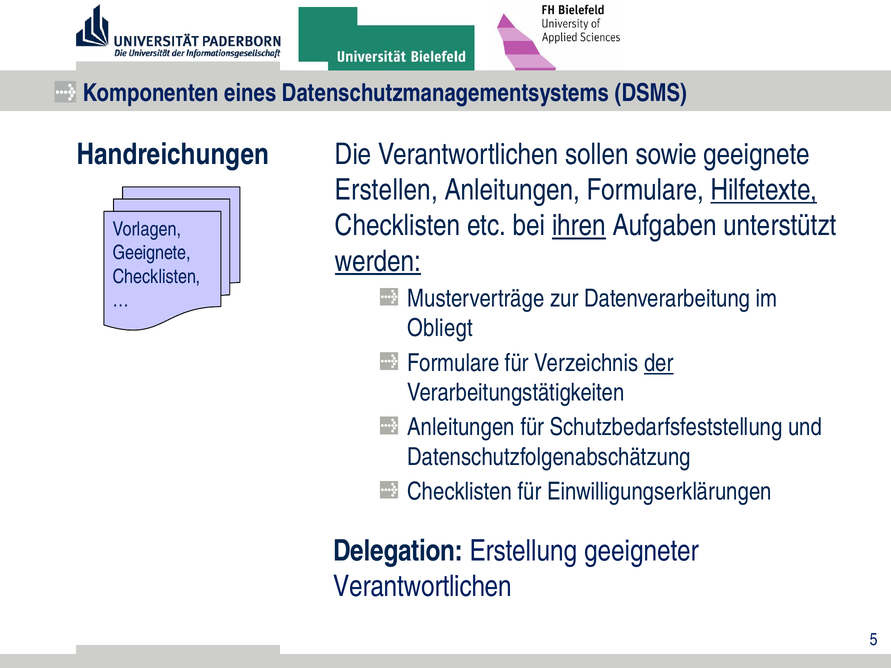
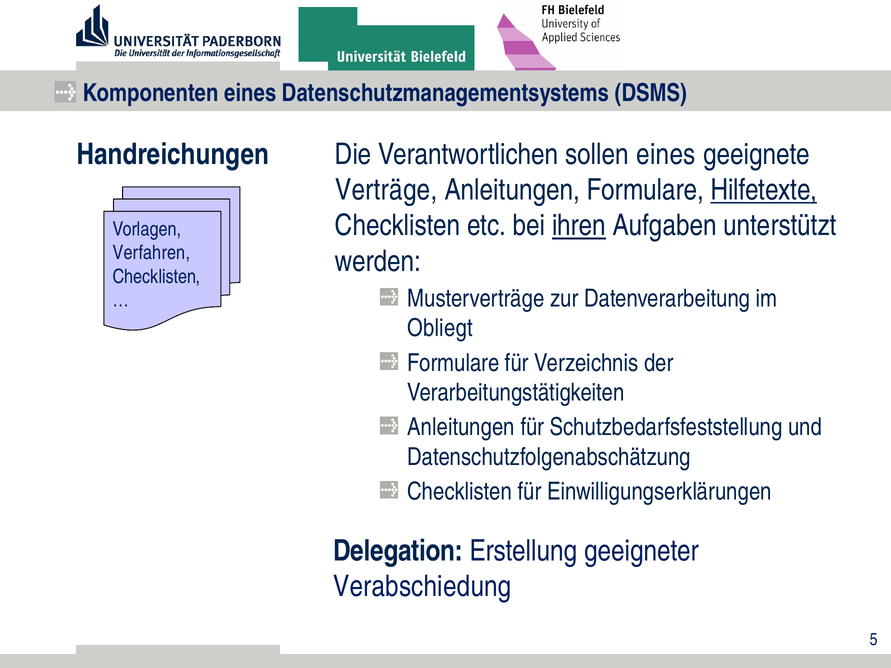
sollen sowie: sowie -> eines
Erstellen: Erstellen -> Verträge
Geeignete at (152, 253): Geeignete -> Verfahren
werden underline: present -> none
der underline: present -> none
Verantwortlichen at (423, 587): Verantwortlichen -> Verabschiedung
